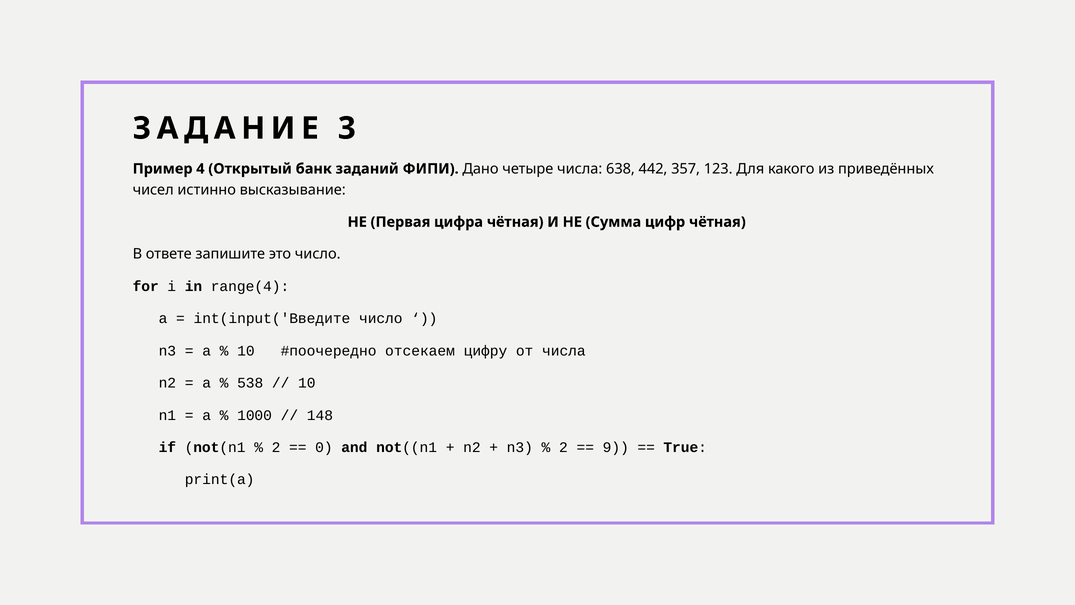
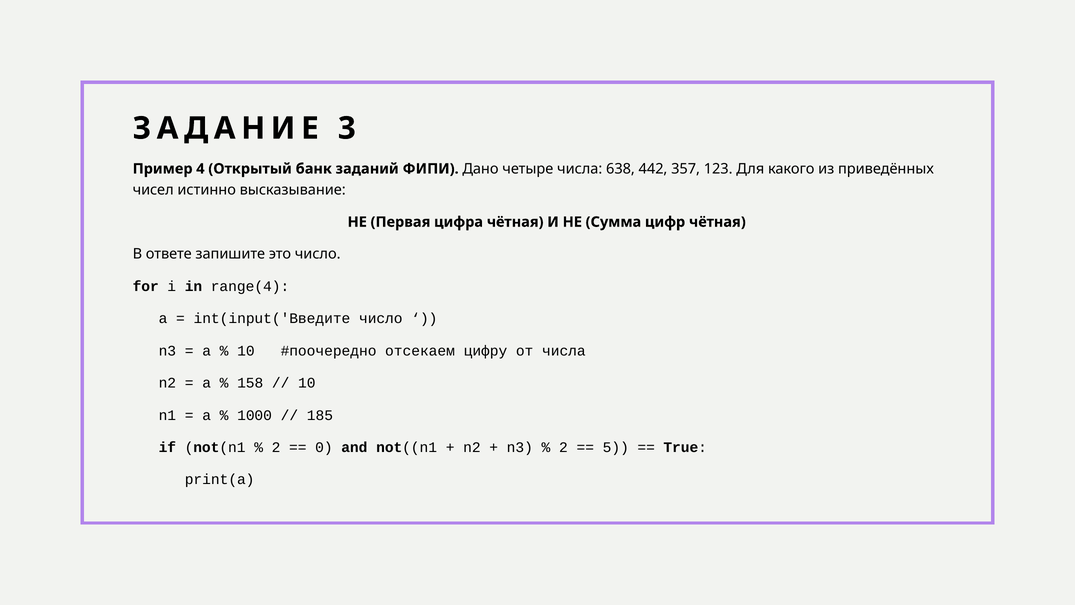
538: 538 -> 158
148: 148 -> 185
9: 9 -> 5
